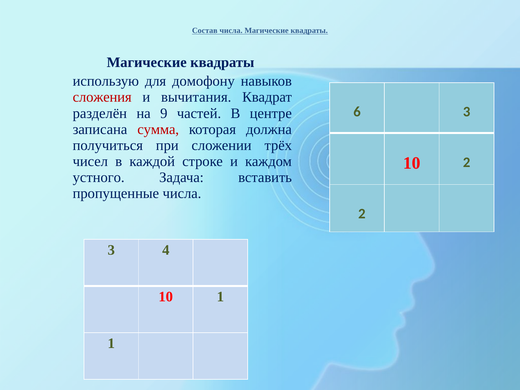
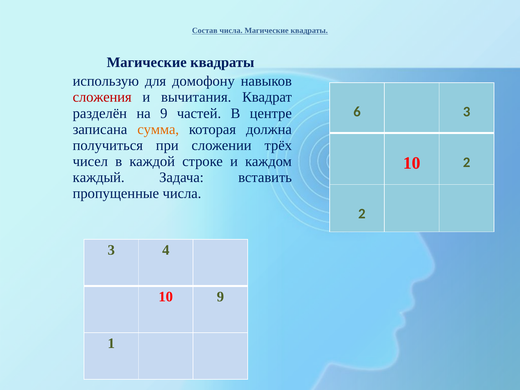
сумма colour: red -> orange
устного: устного -> каждый
10 1: 1 -> 9
